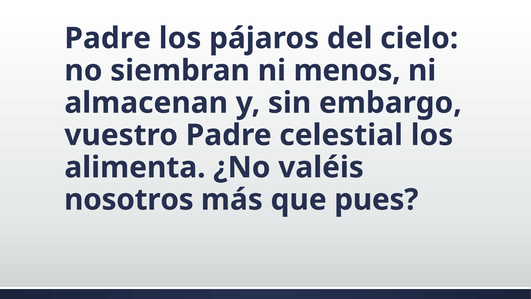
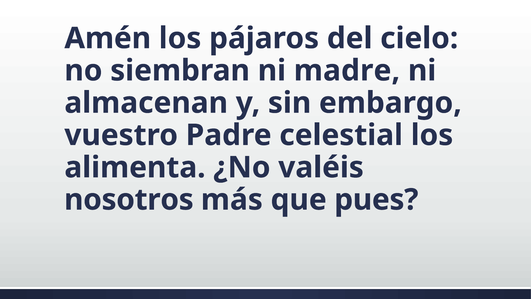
Padre at (108, 38): Padre -> Amén
menos: menos -> madre
